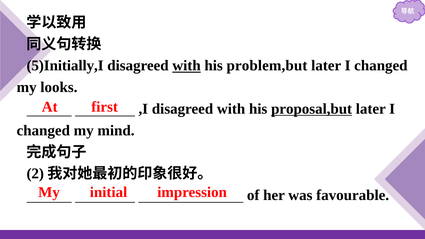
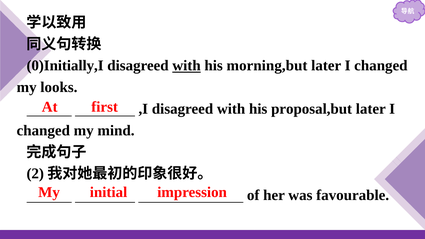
5)Initially,I: 5)Initially,I -> 0)Initially,I
problem,but: problem,but -> morning,but
proposal,but underline: present -> none
